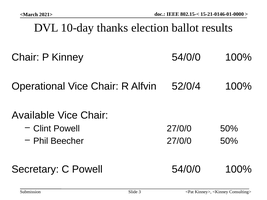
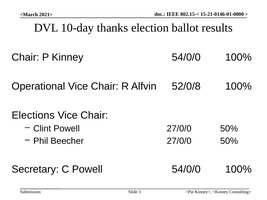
52/0/4: 52/0/4 -> 52/0/8
Available: Available -> Elections
